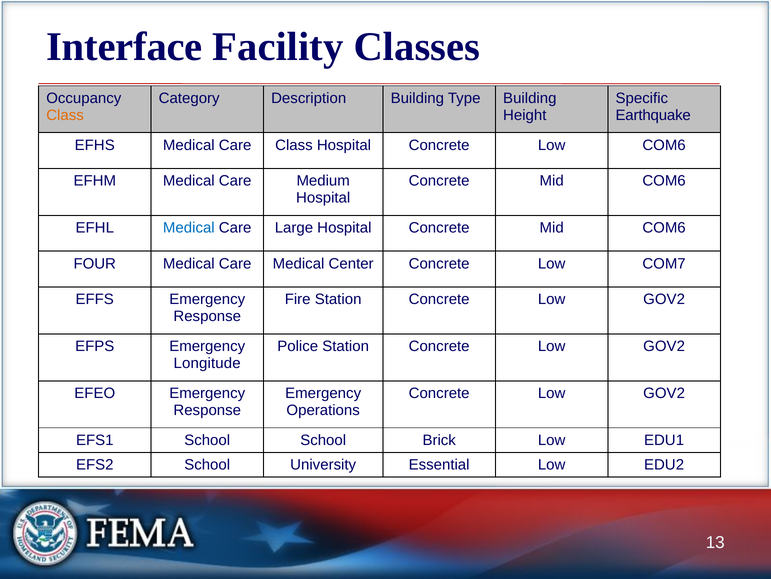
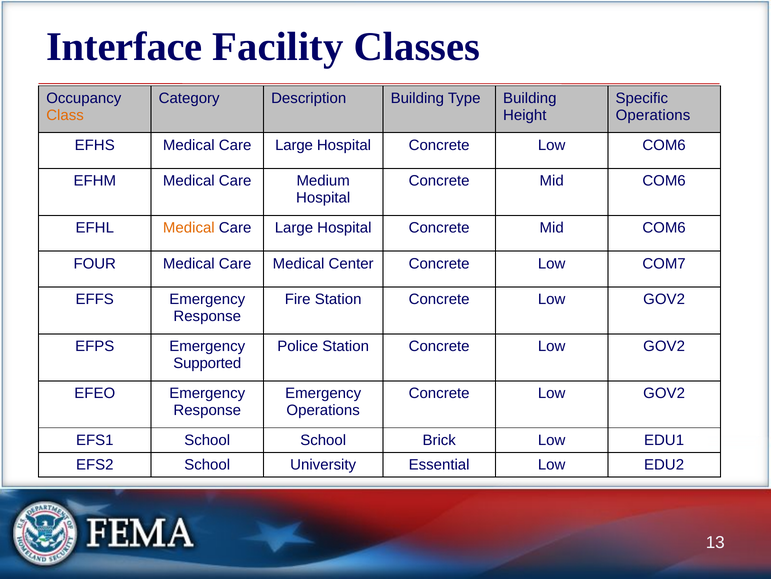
Earthquake at (653, 115): Earthquake -> Operations
EFHS Medical Care Class: Class -> Large
Medical at (189, 228) colour: blue -> orange
Longitude: Longitude -> Supported
